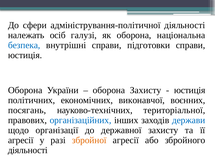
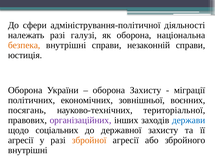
належать осіб: осіб -> разі
безпека colour: blue -> orange
підготовки: підготовки -> незаконній
юстиція at (190, 90): юстиція -> міграції
виконавчої: виконавчої -> зовнішньої
організаційних colour: blue -> purple
організації: організації -> соціальних
діяльності at (28, 150): діяльності -> внутрішні
